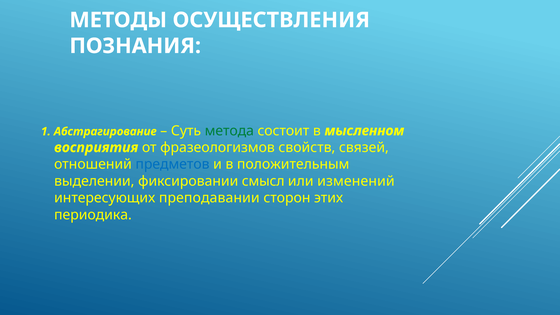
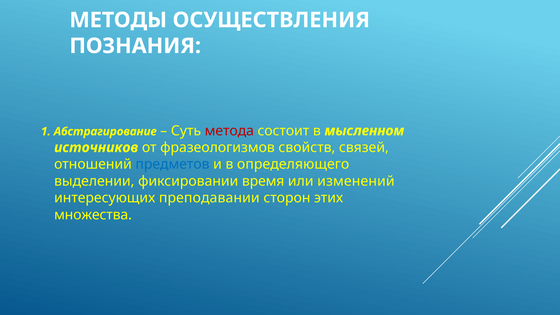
метода colour: green -> red
восприятия: восприятия -> источников
положительным: положительным -> определяющего
смысл: смысл -> время
периодика: периодика -> множества
